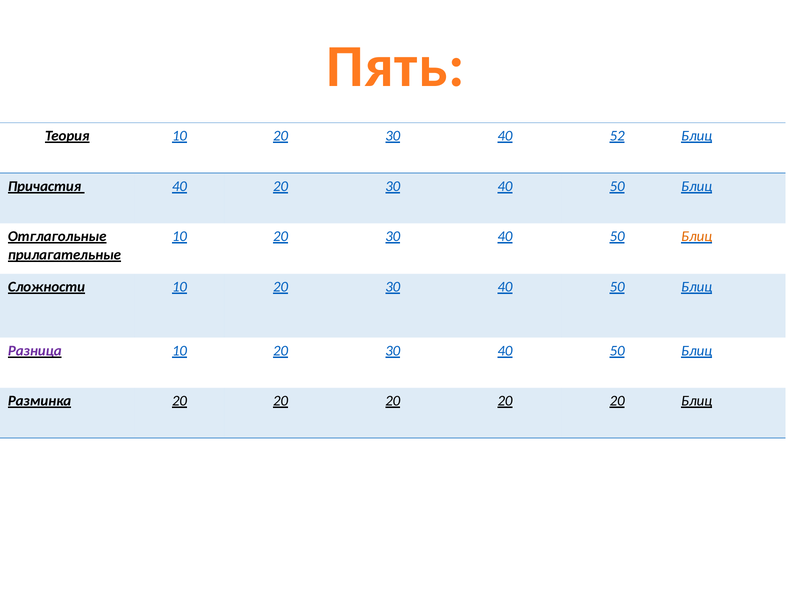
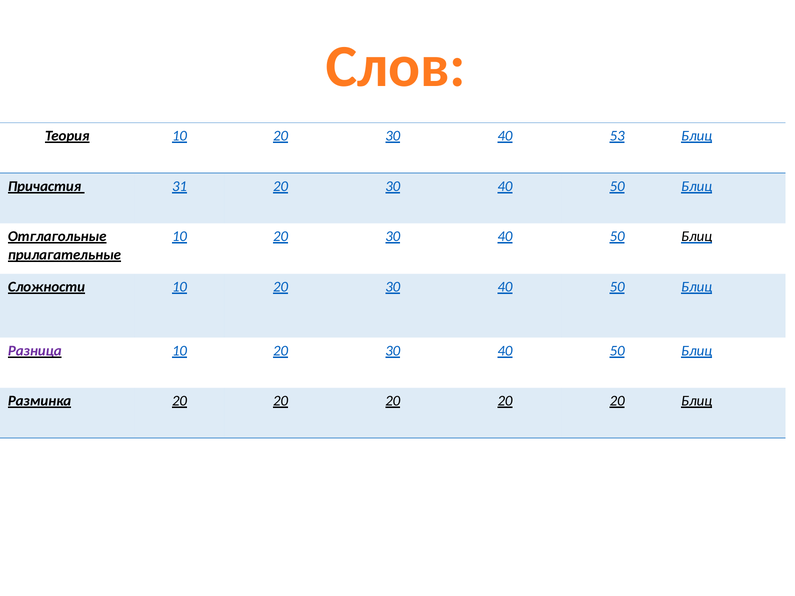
Пять: Пять -> Слов
52: 52 -> 53
Причастия 40: 40 -> 31
Блиц at (697, 237) colour: orange -> black
